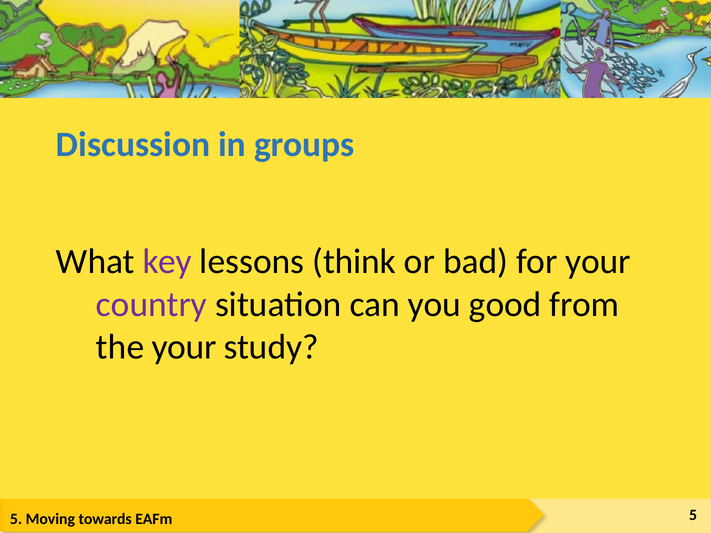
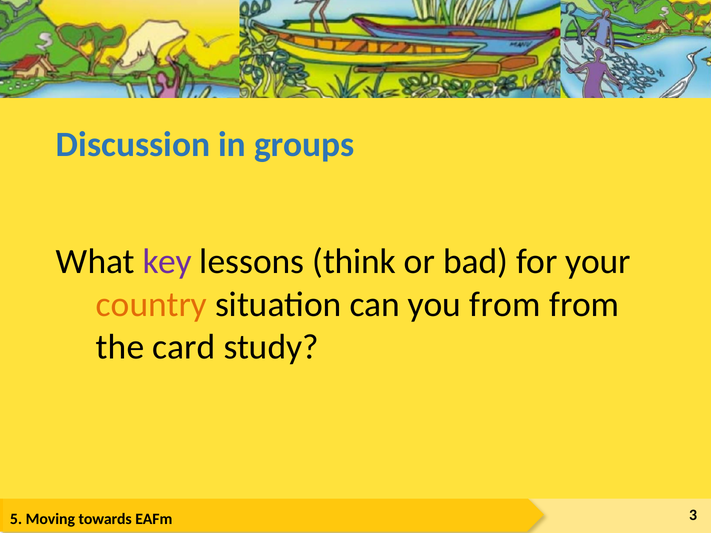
country colour: purple -> orange
you good: good -> from
the your: your -> card
5 at (693, 516): 5 -> 3
